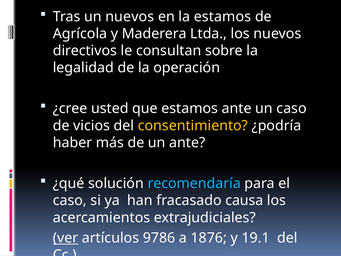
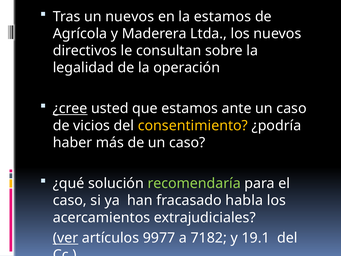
¿cree underline: none -> present
de un ante: ante -> caso
recomendaría colour: light blue -> light green
causa: causa -> habla
9786: 9786 -> 9977
1876: 1876 -> 7182
